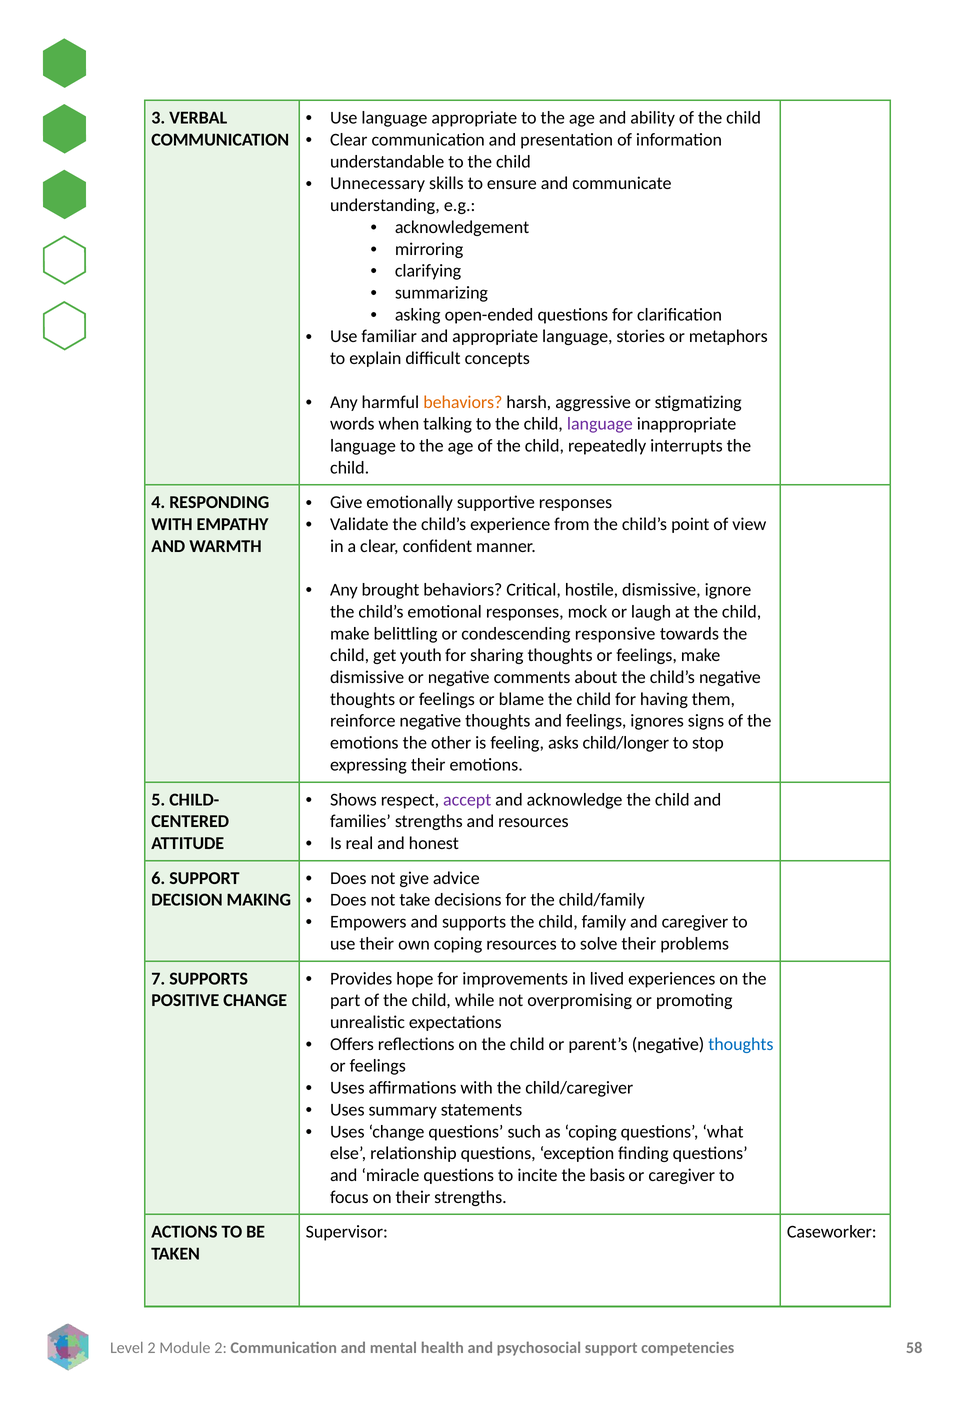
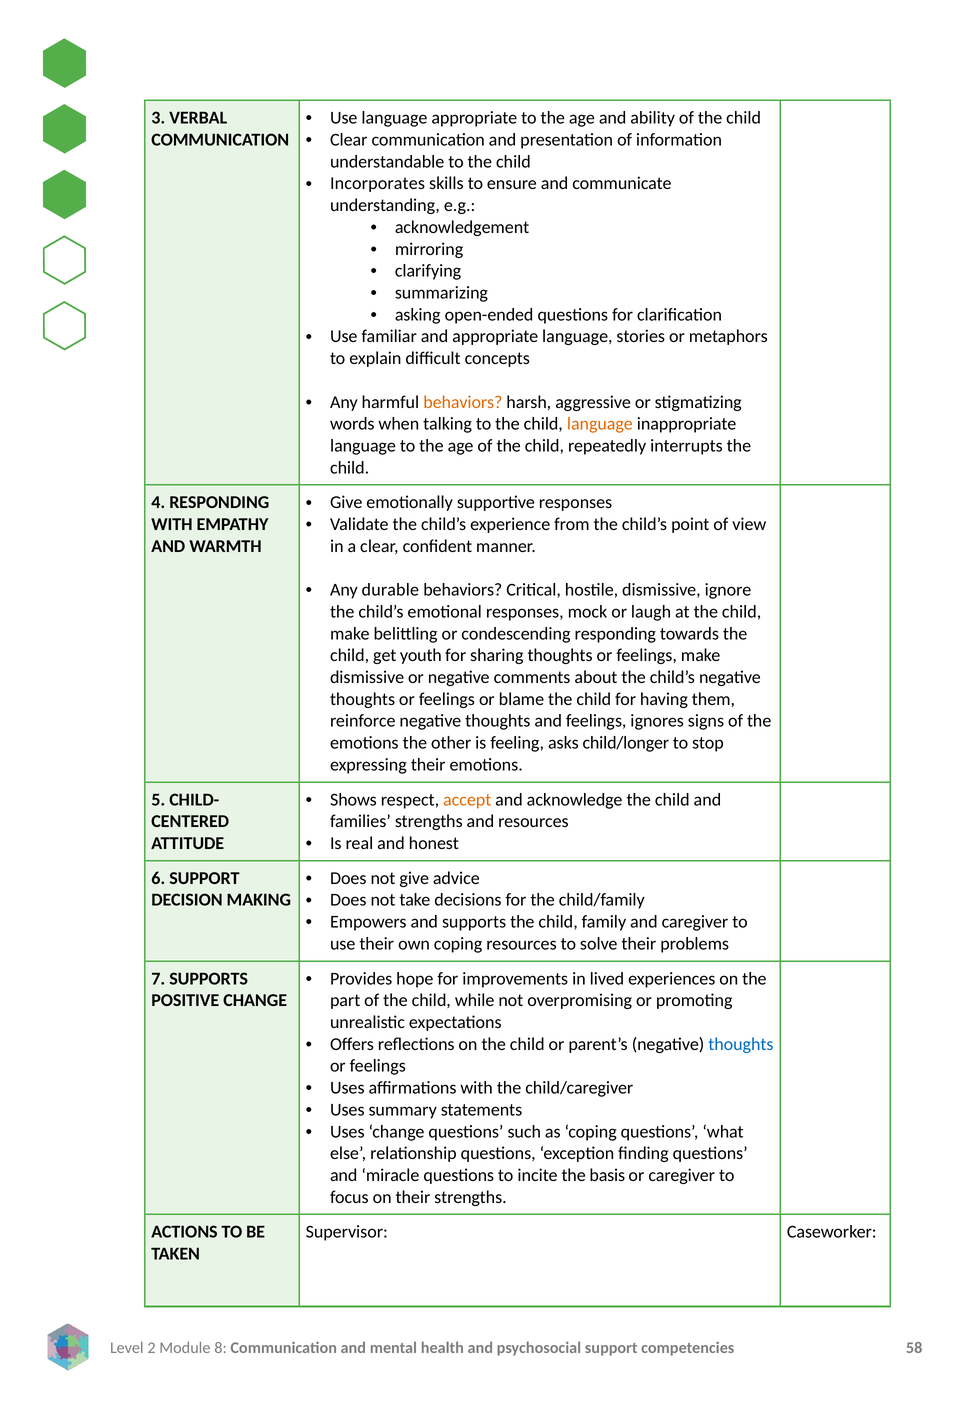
Unnecessary: Unnecessary -> Incorporates
language at (600, 424) colour: purple -> orange
brought: brought -> durable
condescending responsive: responsive -> responding
accept colour: purple -> orange
2 at (221, 1348): 2 -> 8
